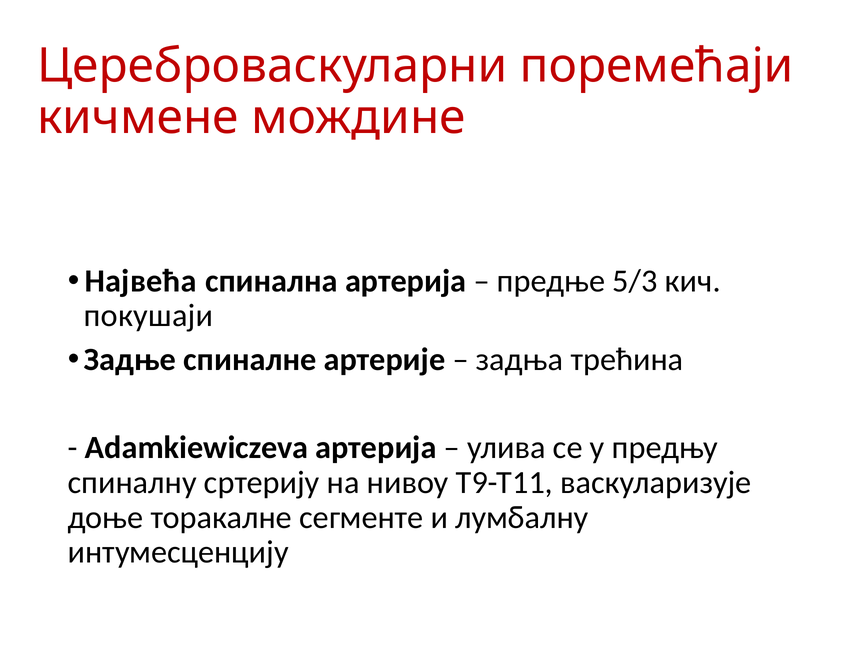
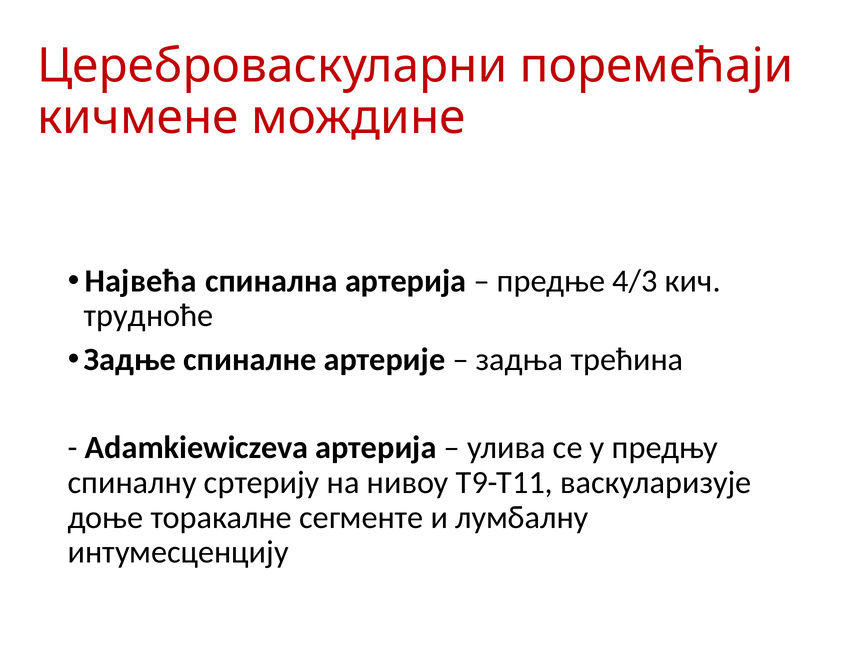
5/3: 5/3 -> 4/3
покушаји: покушаји -> трудноће
